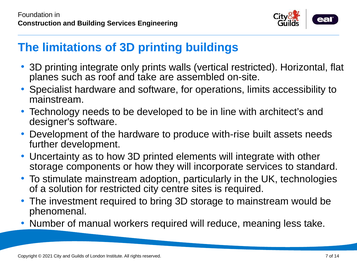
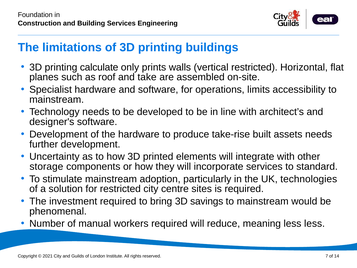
printing integrate: integrate -> calculate
with-rise: with-rise -> take-rise
3D storage: storage -> savings
less take: take -> less
